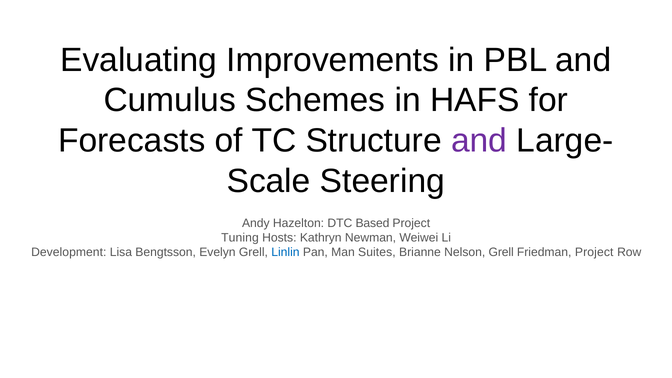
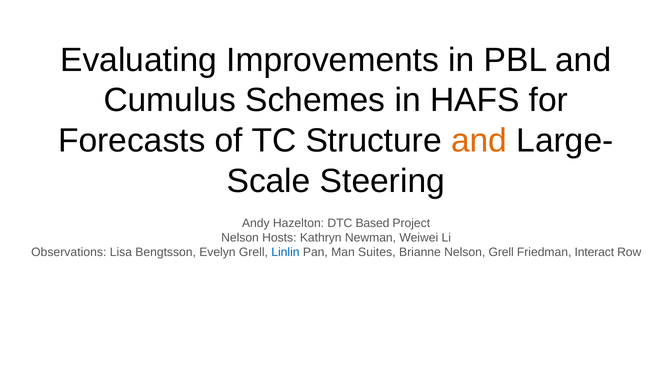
and at (479, 141) colour: purple -> orange
Tuning at (240, 238): Tuning -> Nelson
Development: Development -> Observations
Friedman Project: Project -> Interact
